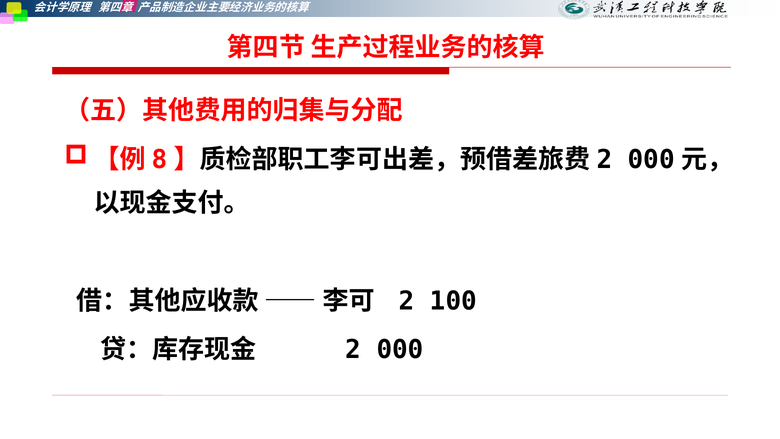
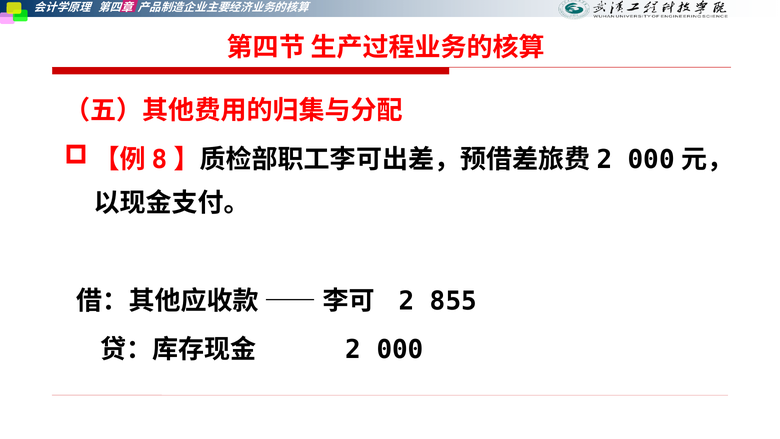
100: 100 -> 855
